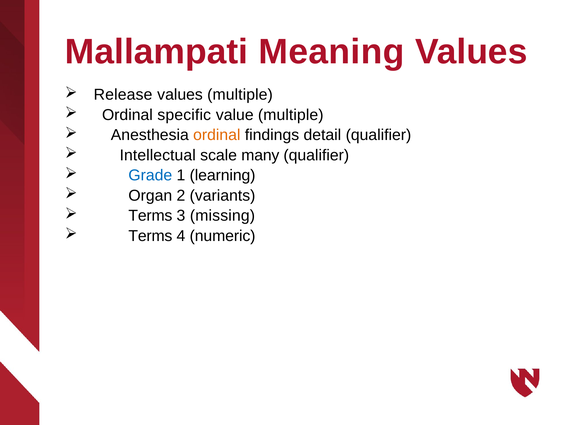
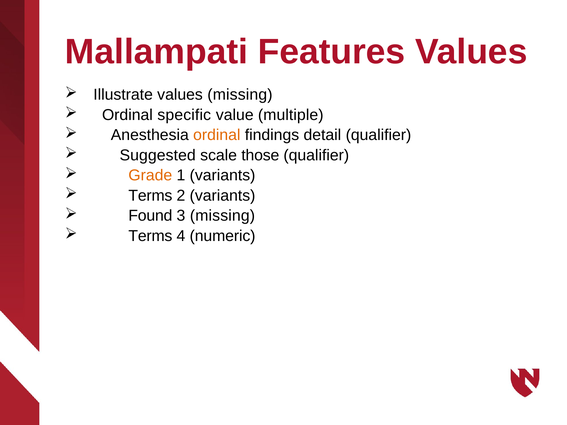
Meaning: Meaning -> Features
Release: Release -> Illustrate
values multiple: multiple -> missing
Intellectual: Intellectual -> Suggested
many: many -> those
Grade colour: blue -> orange
1 learning: learning -> variants
Organ at (150, 196): Organ -> Terms
Terms at (150, 216): Terms -> Found
